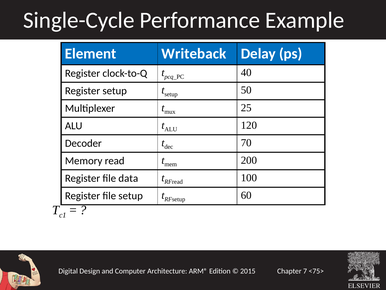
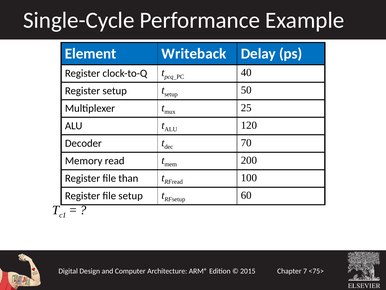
data: data -> than
